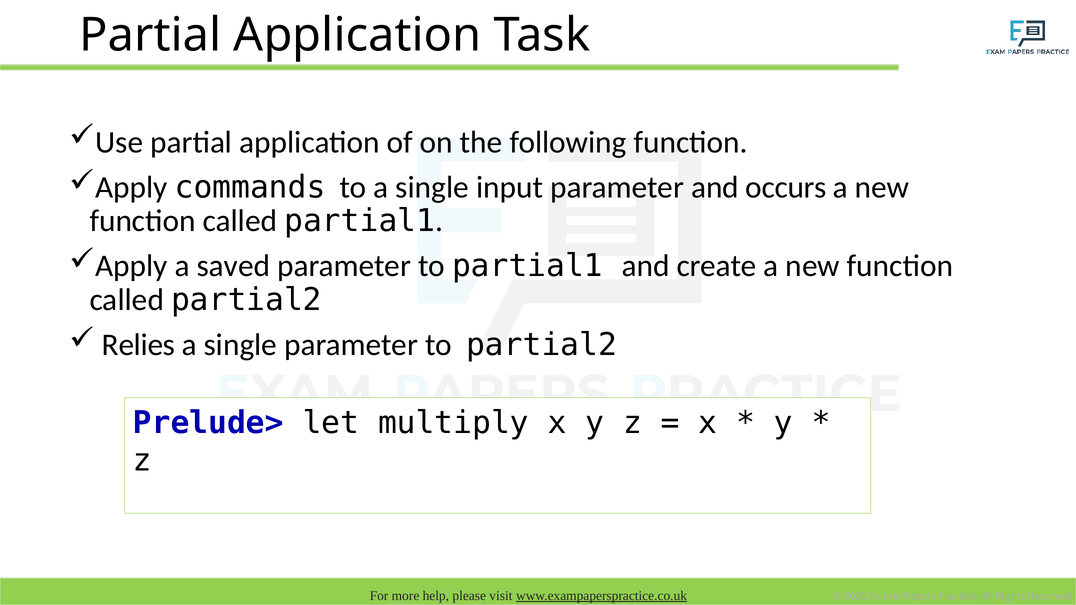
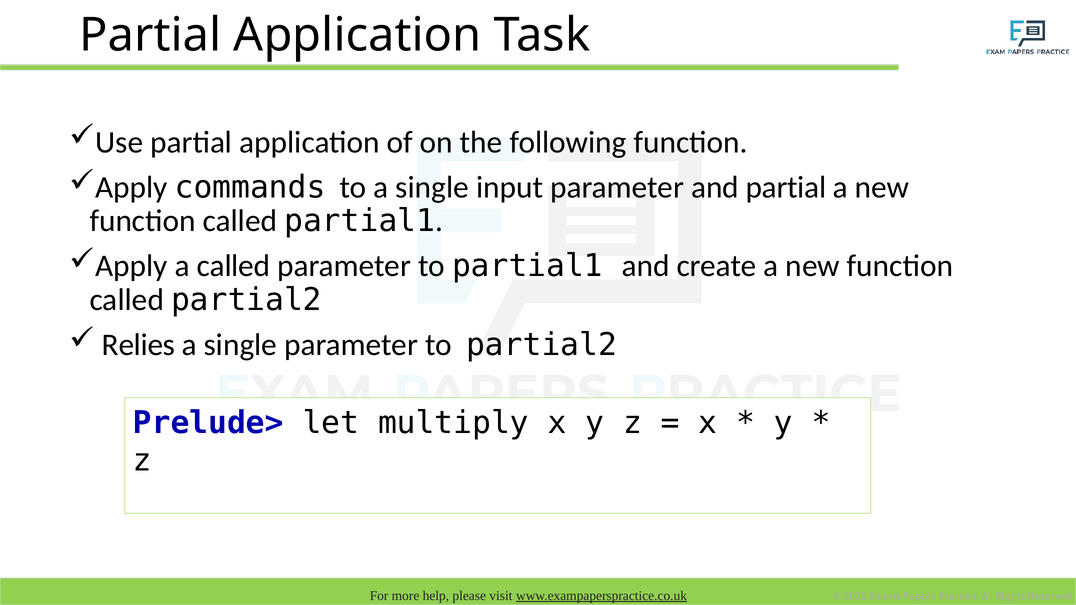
and occurs: occurs -> partial
a saved: saved -> called
